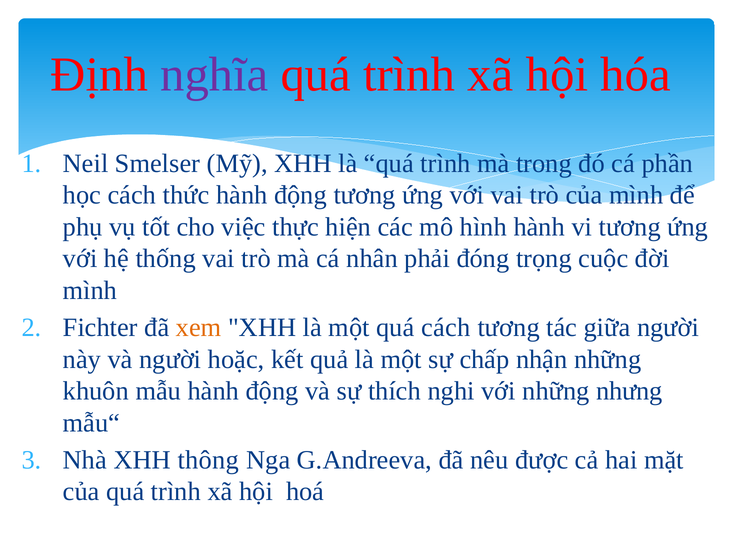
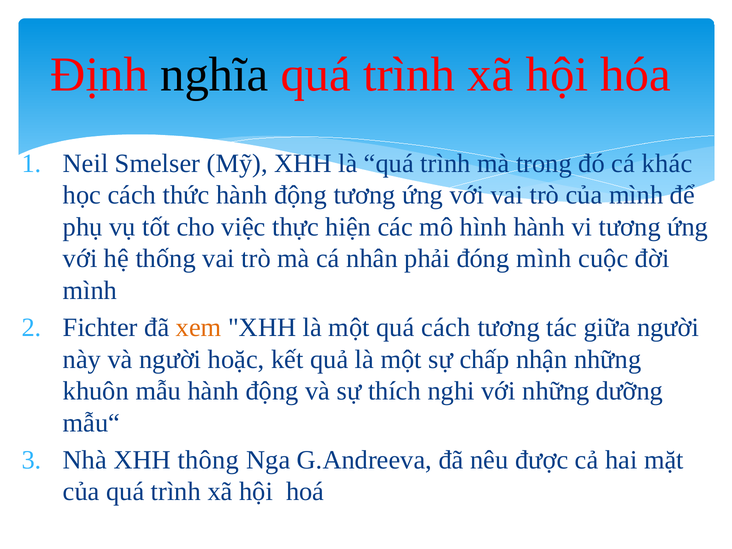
nghĩa colour: purple -> black
phần: phần -> khác
đóng trọng: trọng -> mình
nhưng: nhưng -> dưỡng
